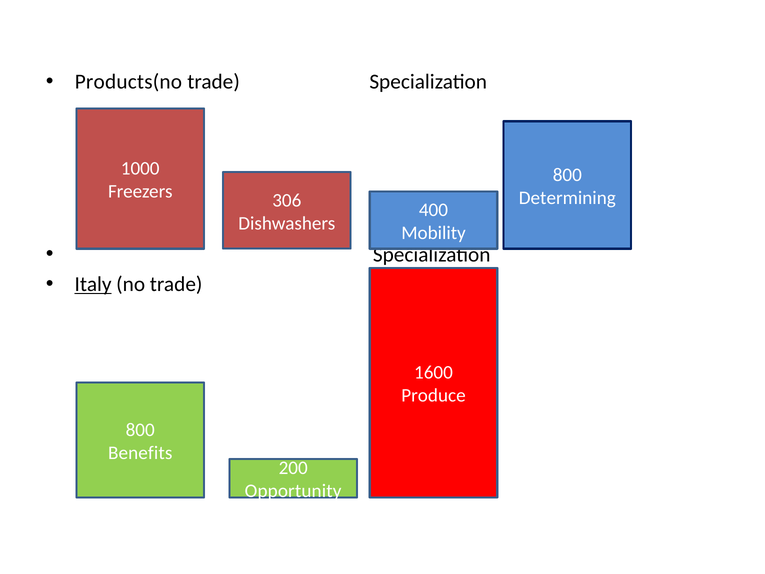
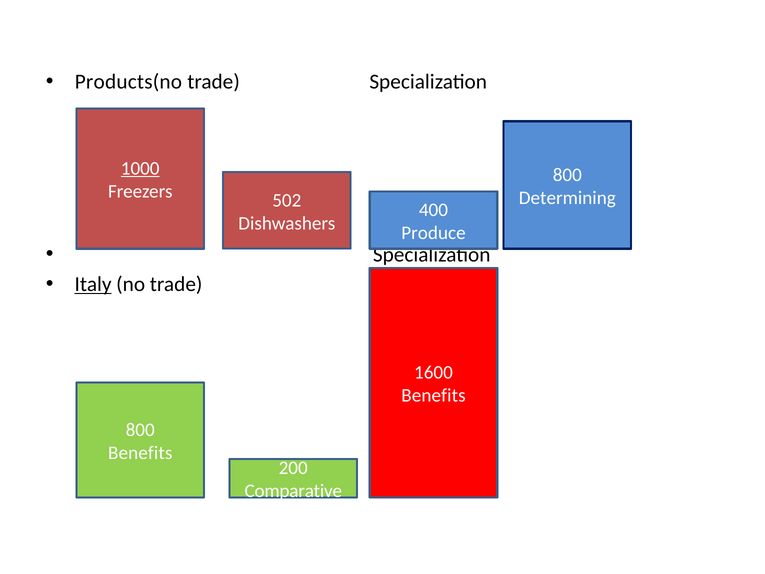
1000 underline: none -> present
306: 306 -> 502
Mobility: Mobility -> Produce
Produce at (434, 395): Produce -> Benefits
Opportunity: Opportunity -> Comparative
